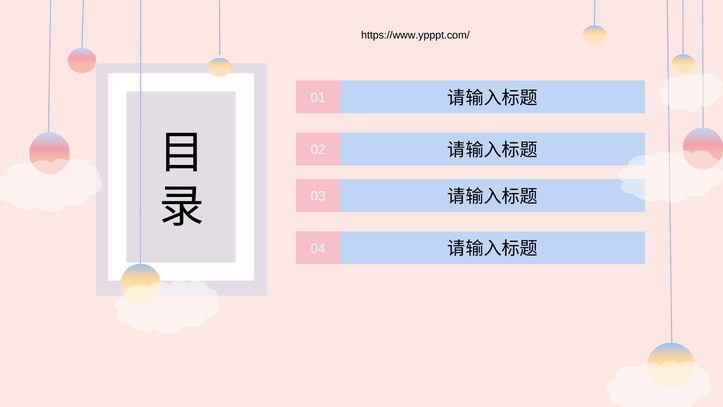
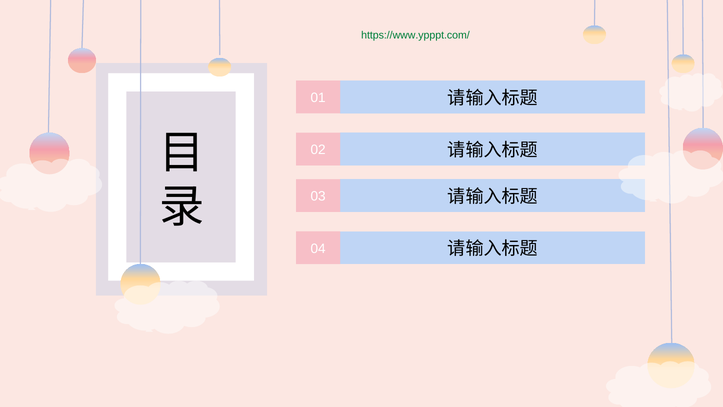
https://www.ypppt.com/ colour: black -> green
